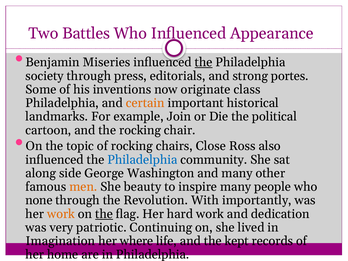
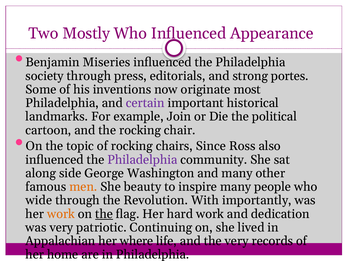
Battles: Battles -> Mostly
the at (204, 62) underline: present -> none
class: class -> most
certain colour: orange -> purple
Close: Close -> Since
Philadelphia at (142, 160) colour: blue -> purple
none: none -> wide
Imagination: Imagination -> Appalachian
the kept: kept -> very
